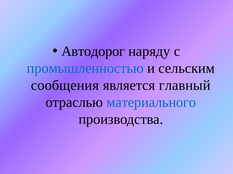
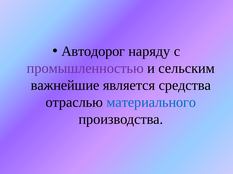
промышленностью colour: blue -> purple
сообщения: сообщения -> важнейшие
главный: главный -> средства
